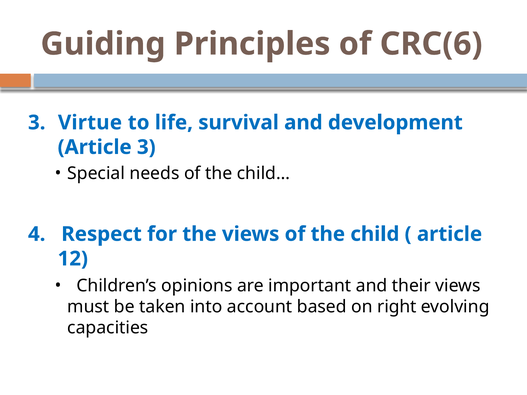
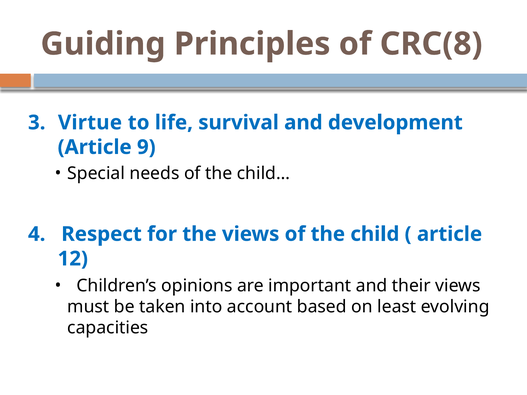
CRC(6: CRC(6 -> CRC(8
Article 3: 3 -> 9
right: right -> least
